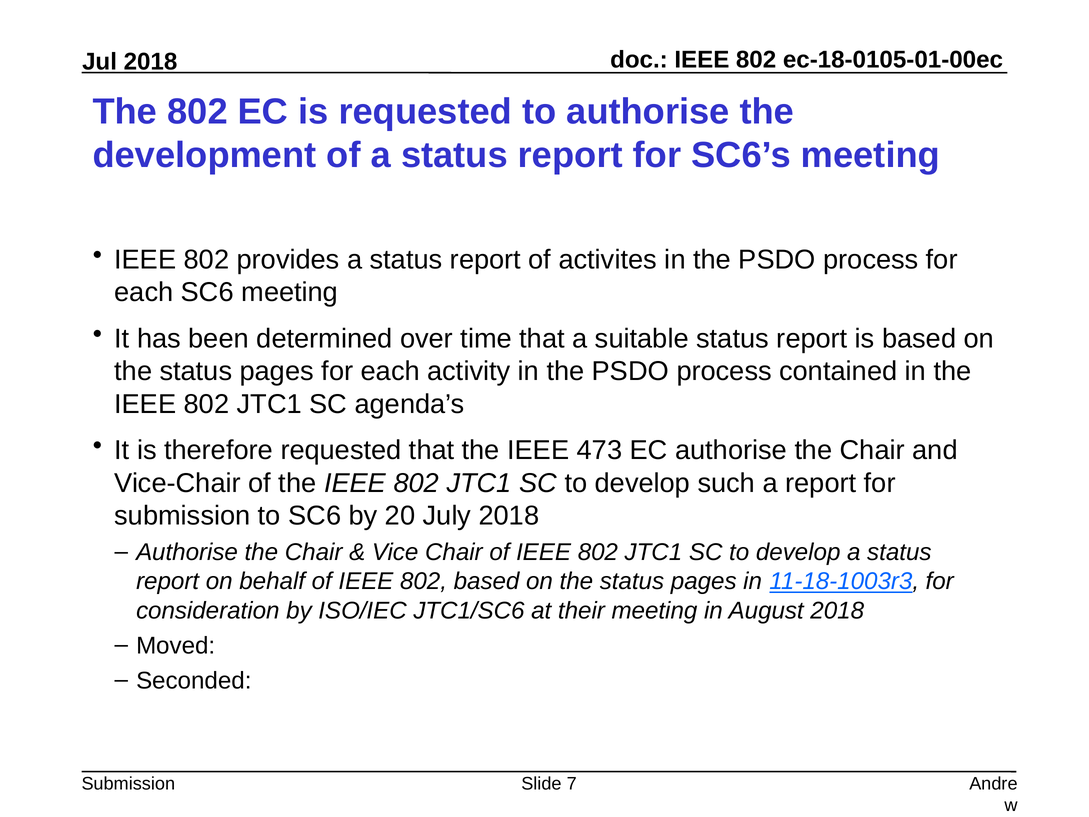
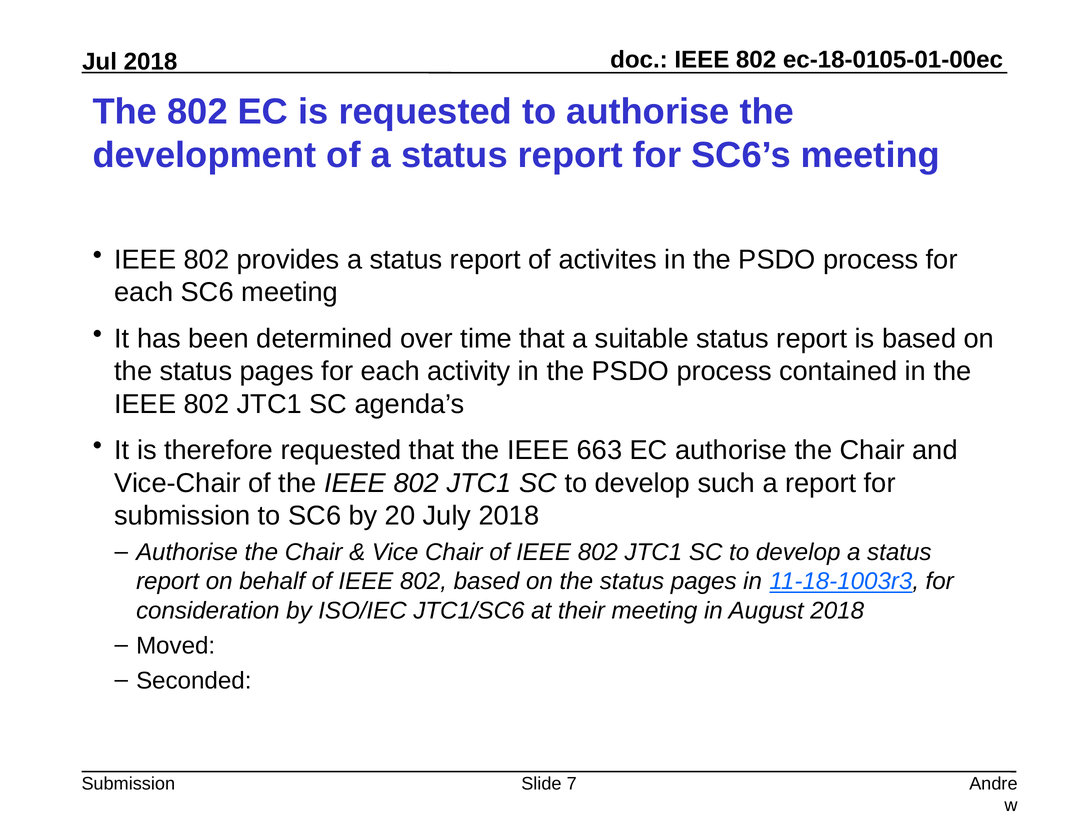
473: 473 -> 663
